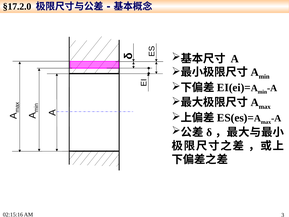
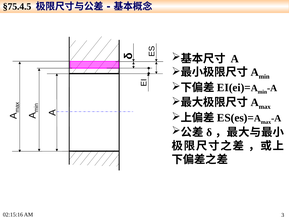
§17.2.0: §17.2.0 -> §75.4.5
